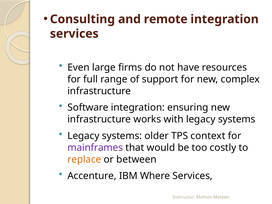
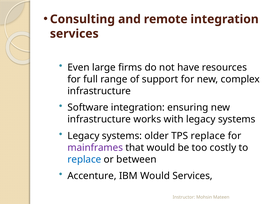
TPS context: context -> replace
replace at (84, 159) colour: orange -> blue
IBM Where: Where -> Would
